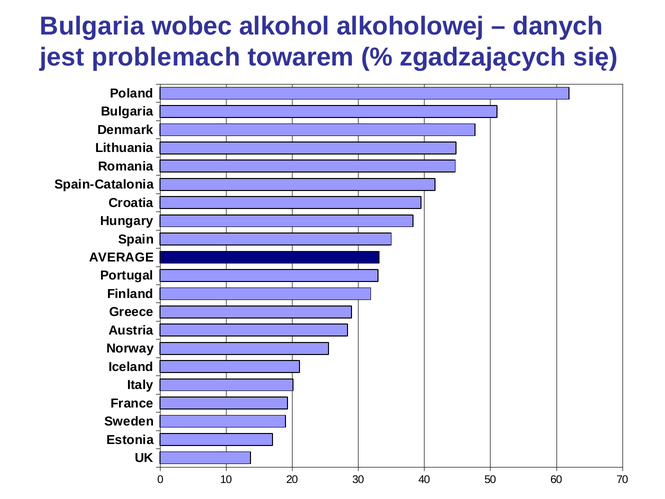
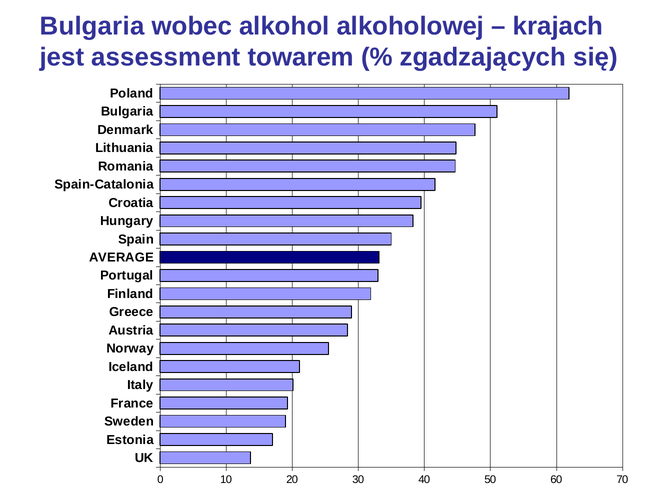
danych: danych -> krajach
problemach: problemach -> assessment
